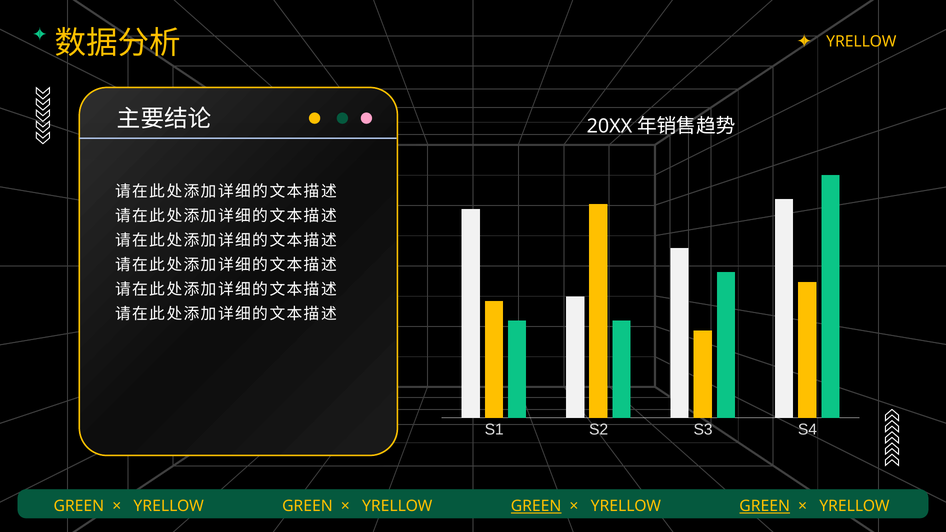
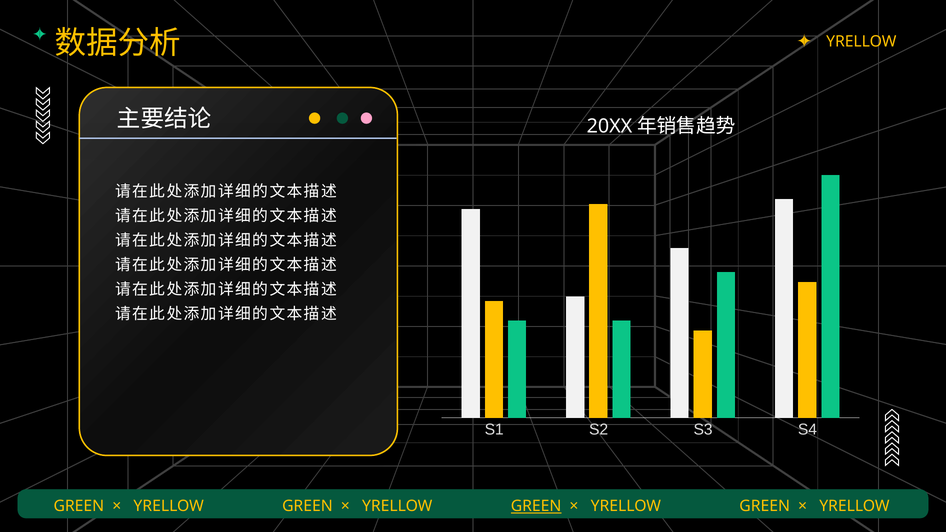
GREEN at (765, 506) underline: present -> none
